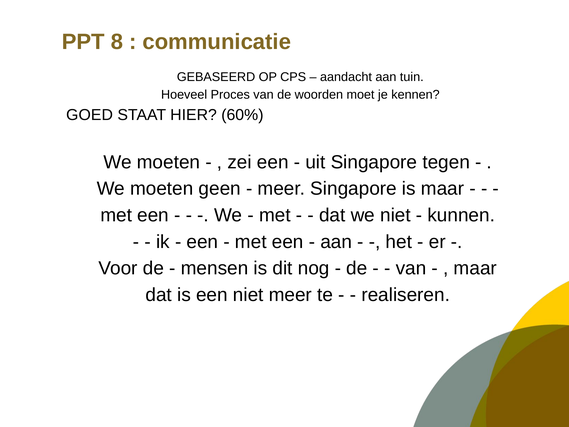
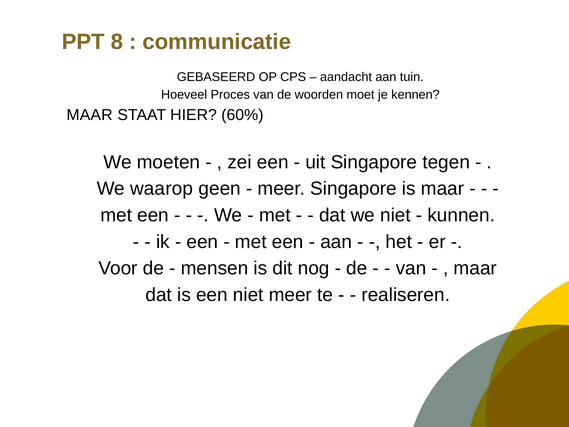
GOED at (90, 115): GOED -> MAAR
moeten at (162, 189): moeten -> waarop
